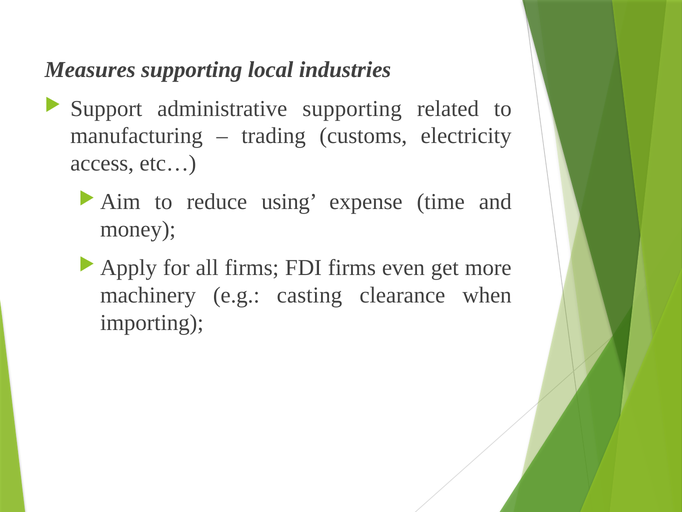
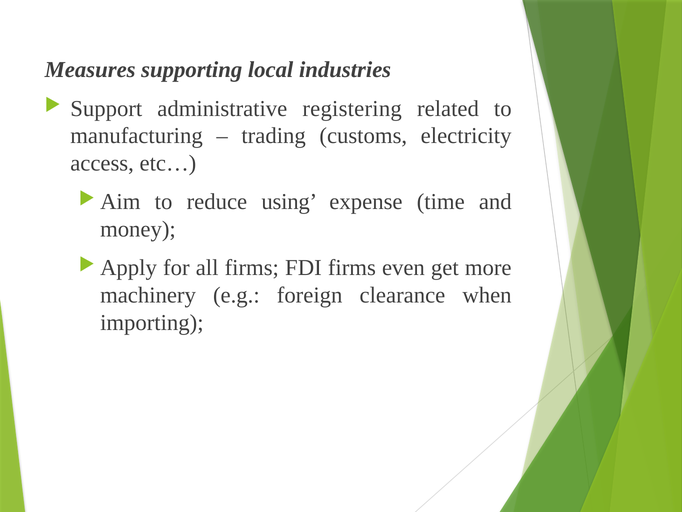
administrative supporting: supporting -> registering
casting: casting -> foreign
